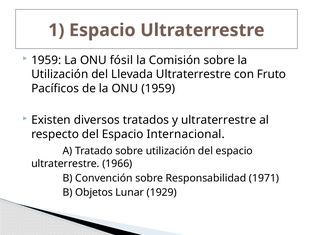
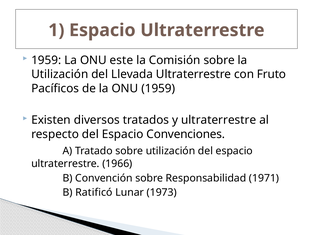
fósil: fósil -> este
Internacional: Internacional -> Convenciones
Objetos: Objetos -> Ratificó
1929: 1929 -> 1973
